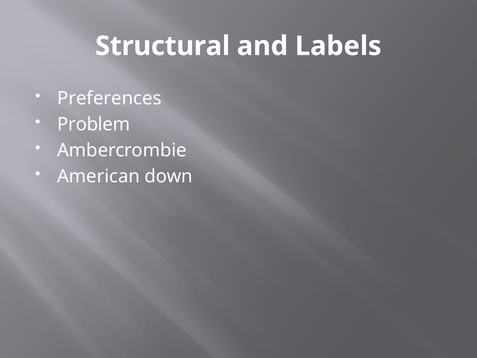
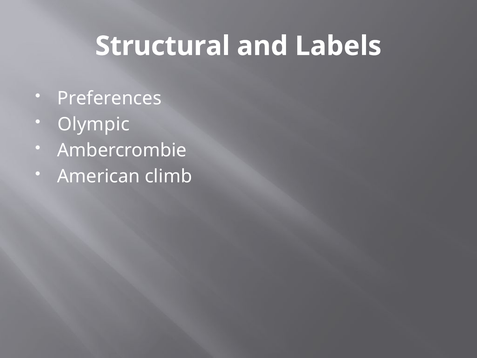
Problem: Problem -> Olympic
down: down -> climb
